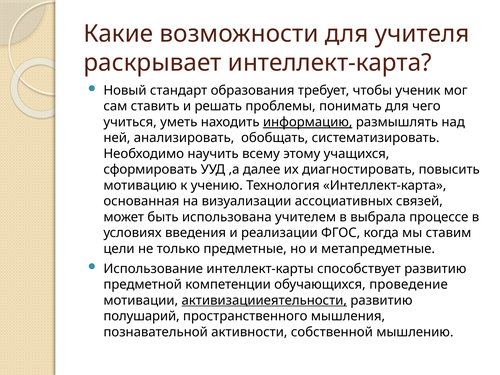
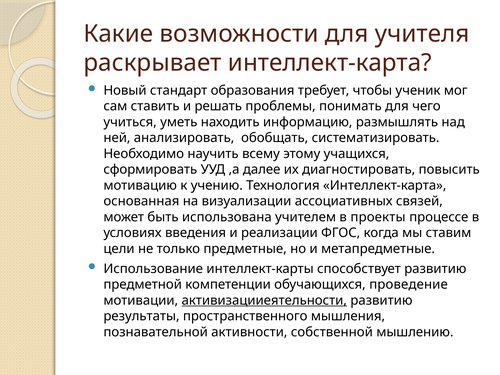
информацию underline: present -> none
выбрала: выбрала -> проекты
полушарий: полушарий -> результаты
